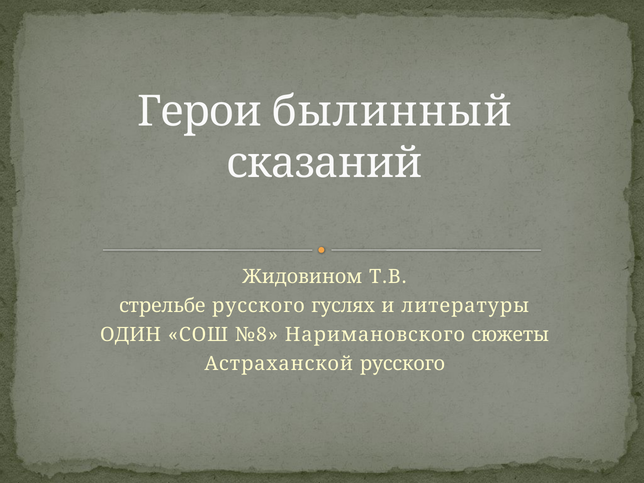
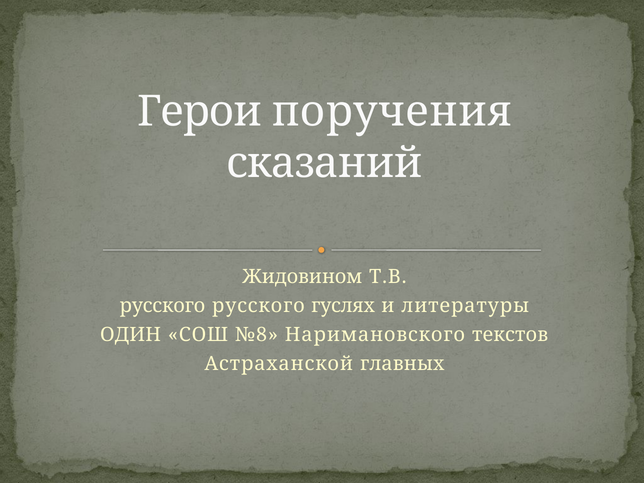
былинный: былинный -> поручения
стрельбе at (162, 306): стрельбе -> русского
сюжеты: сюжеты -> текстов
Астраханской русского: русского -> главных
